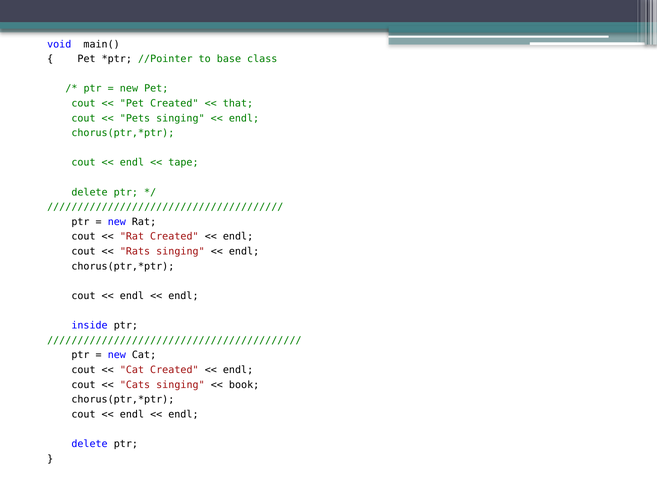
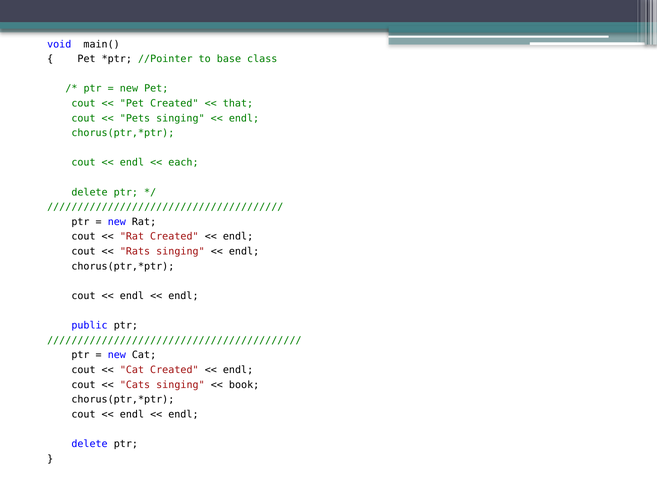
tape: tape -> each
inside: inside -> public
